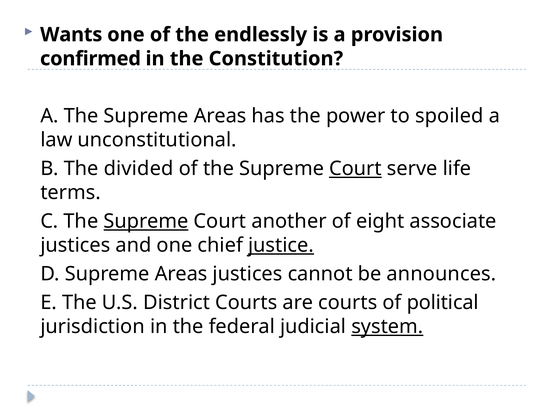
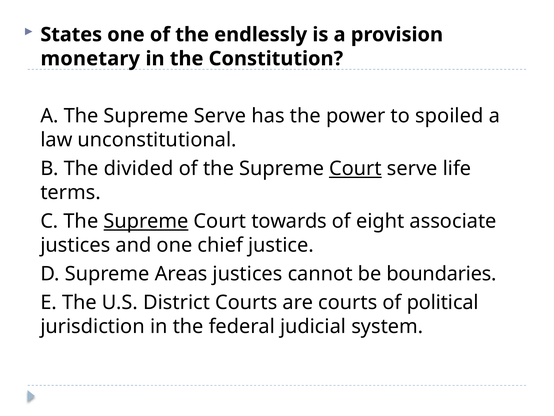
Wants: Wants -> States
confirmed: confirmed -> monetary
The Supreme Areas: Areas -> Serve
another: another -> towards
justice underline: present -> none
announces: announces -> boundaries
system underline: present -> none
